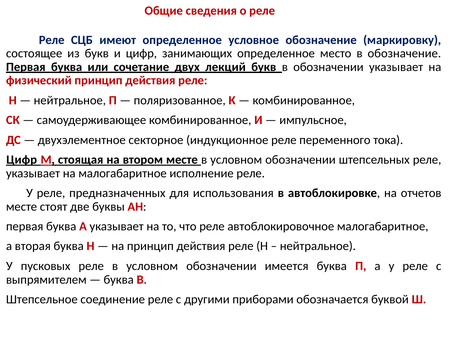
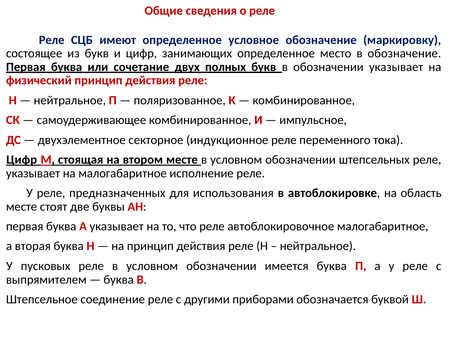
лекций: лекций -> полных
отчетов: отчетов -> область
